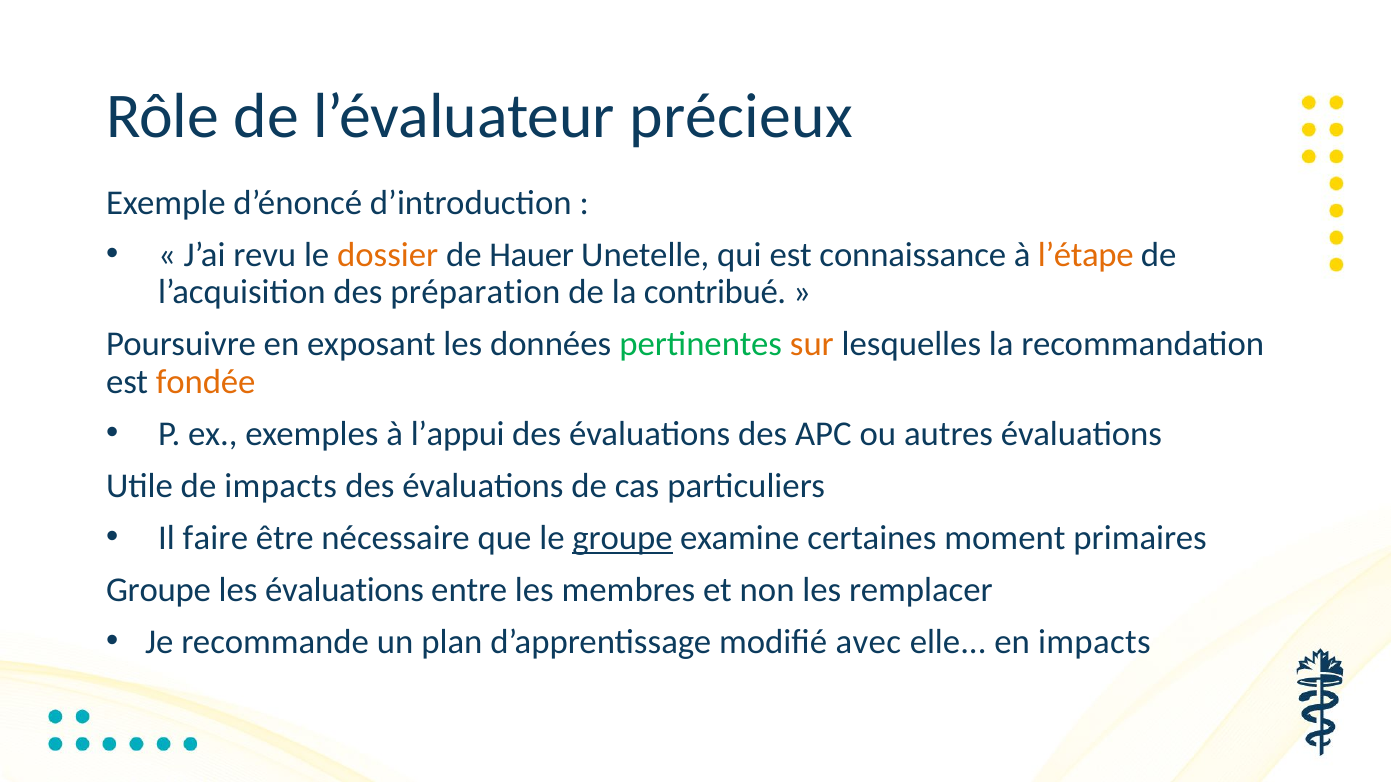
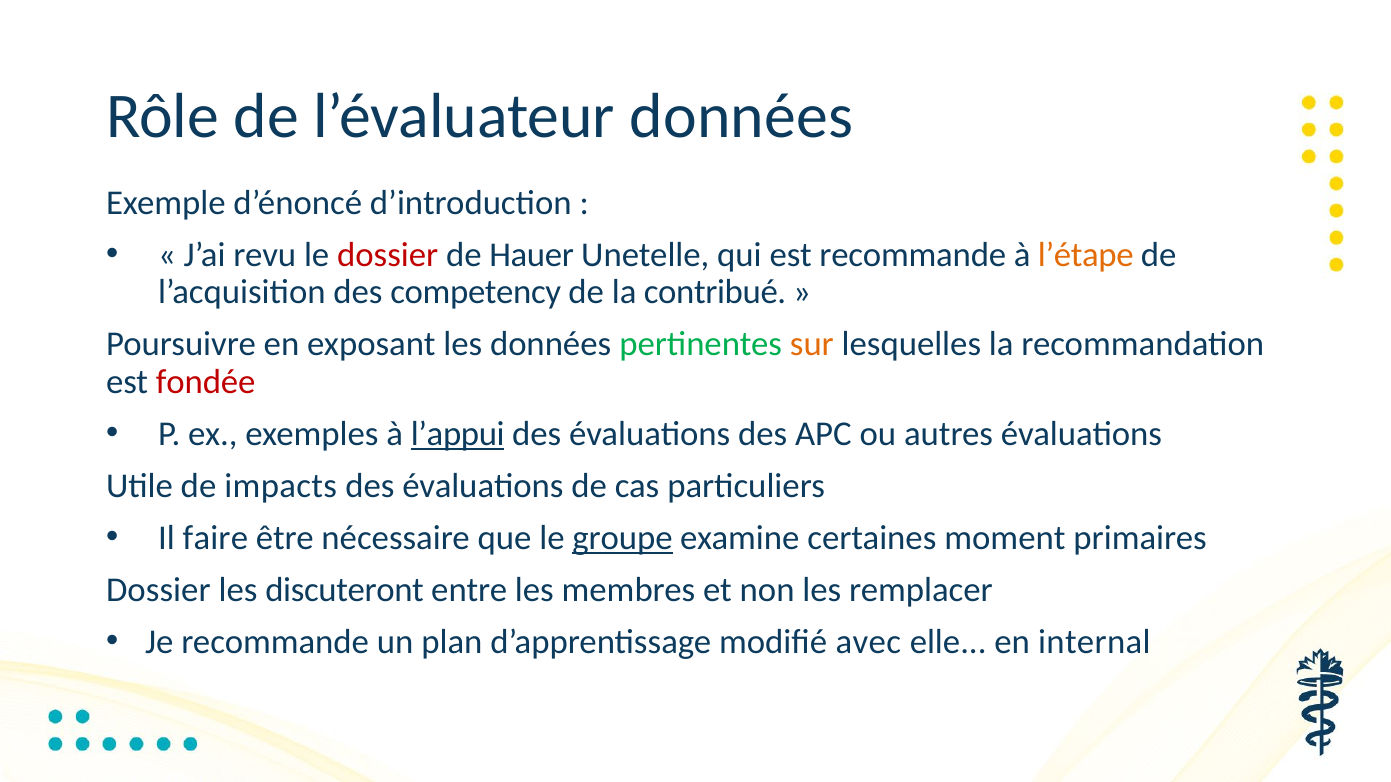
l’évaluateur précieux: précieux -> données
dossier at (388, 255) colour: orange -> red
est connaissance: connaissance -> recommande
préparation: préparation -> competency
fondée colour: orange -> red
l’appui underline: none -> present
Groupe at (158, 590): Groupe -> Dossier
les évaluations: évaluations -> discuteront
en impacts: impacts -> internal
